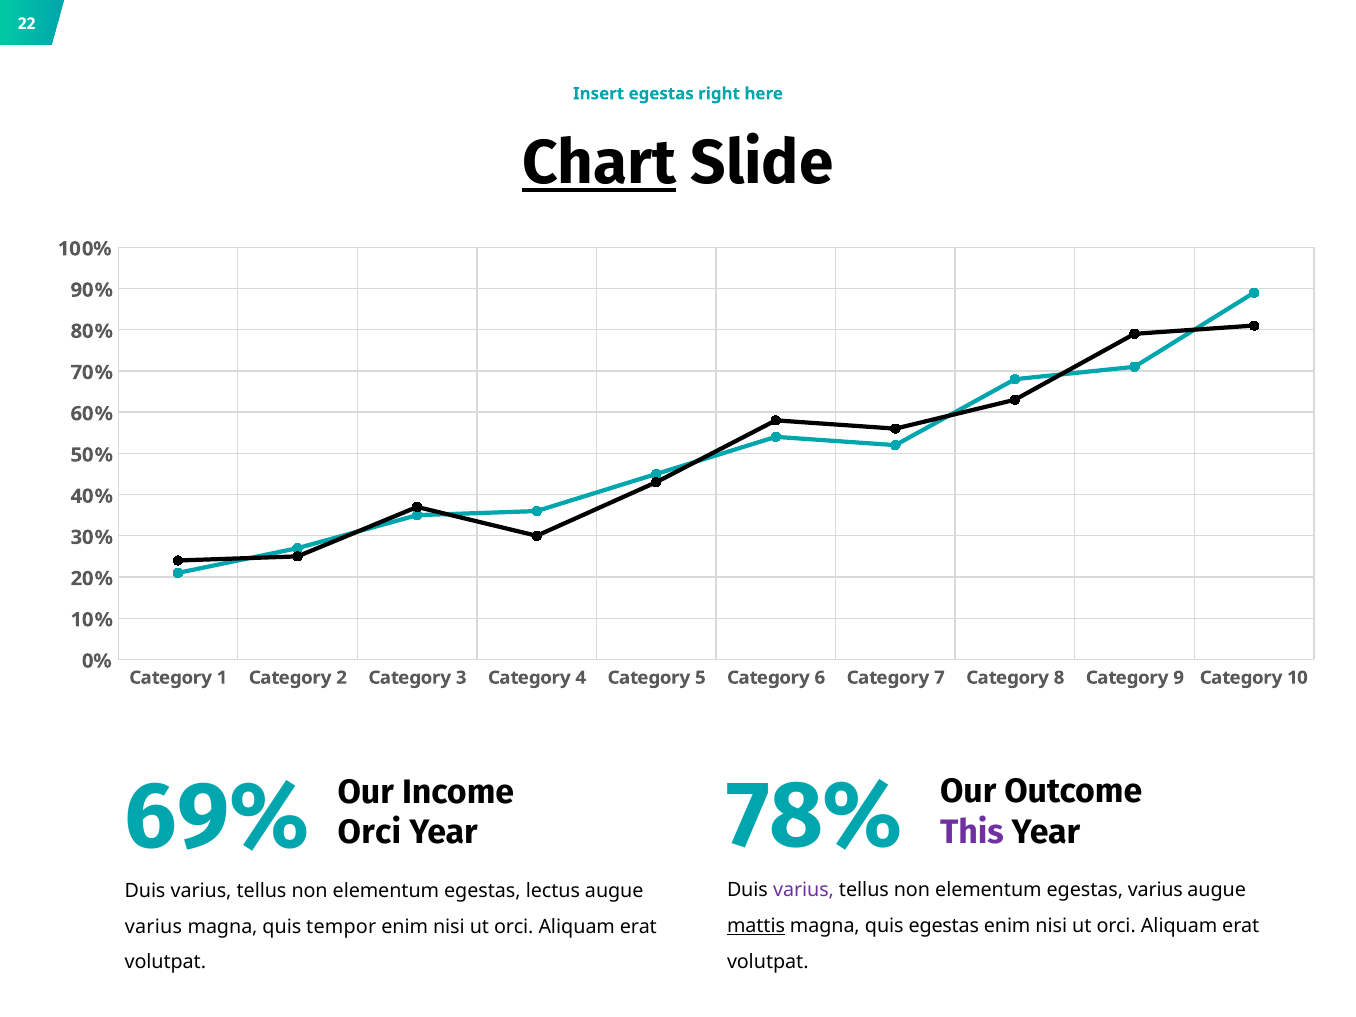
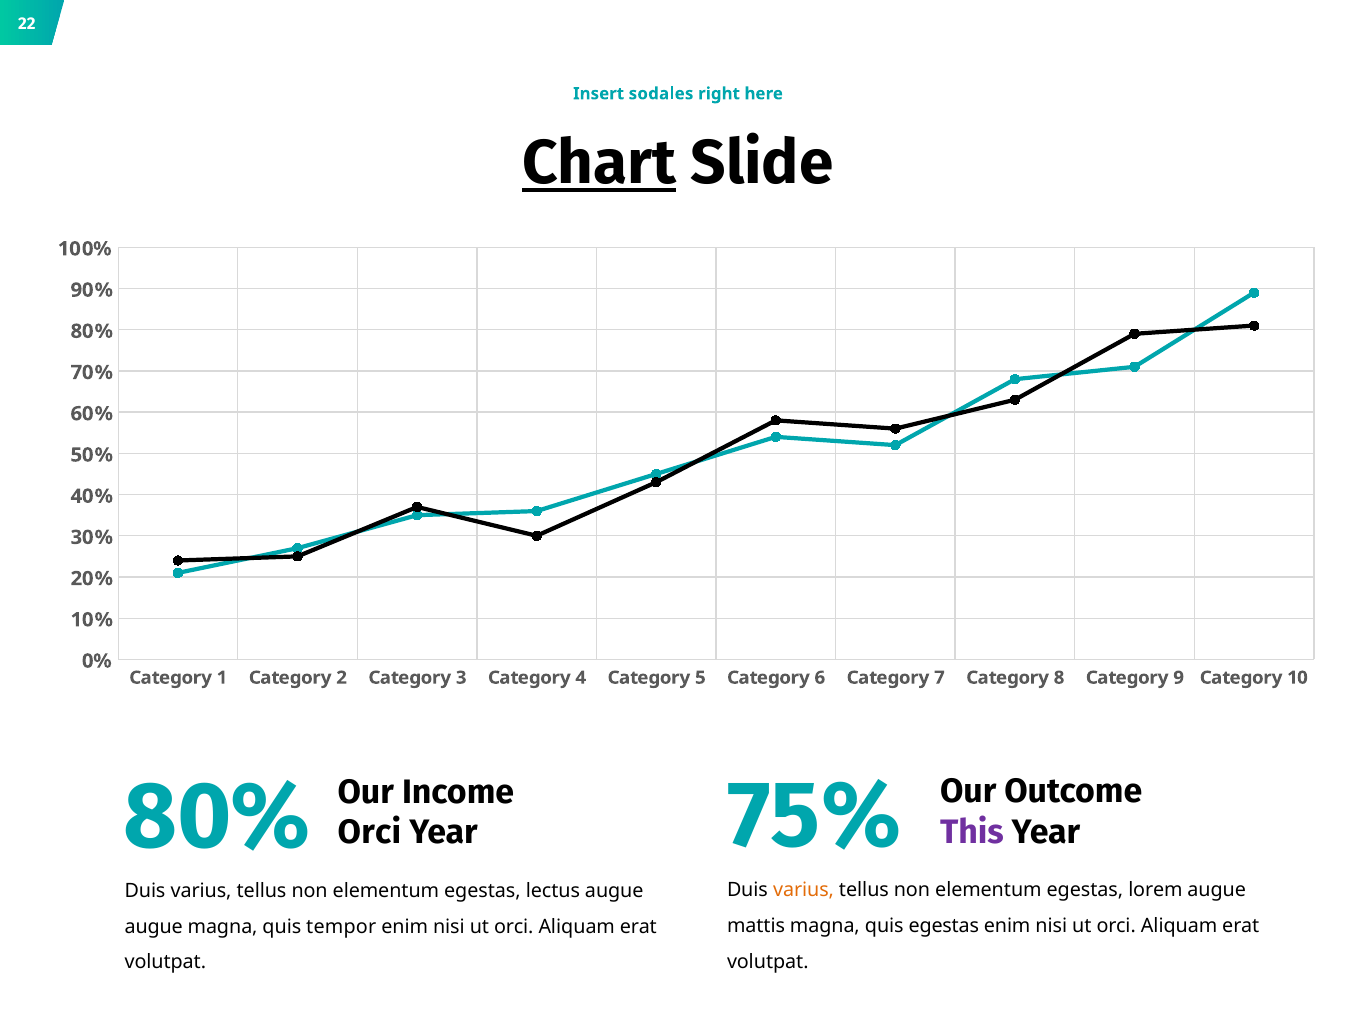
Insert egestas: egestas -> sodales
78%: 78% -> 75%
69% at (217, 816): 69% -> 80%
varius at (804, 890) colour: purple -> orange
egestas varius: varius -> lorem
mattis underline: present -> none
varius at (153, 927): varius -> augue
